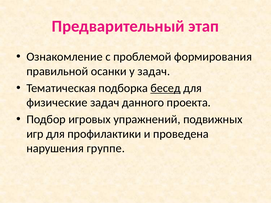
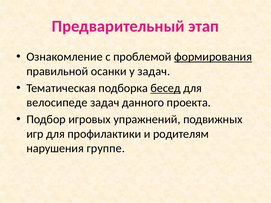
формирования underline: none -> present
физические: физические -> велосипеде
проведена: проведена -> родителям
